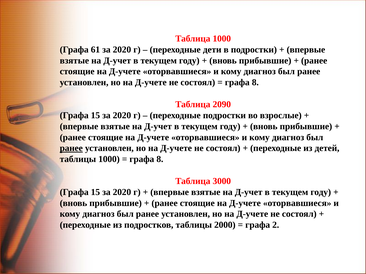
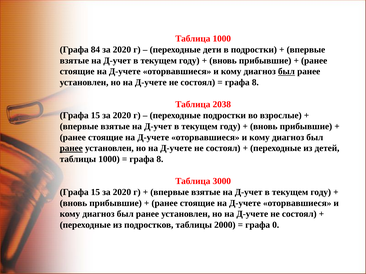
61: 61 -> 84
был at (286, 72) underline: none -> present
2090: 2090 -> 2038
2: 2 -> 0
